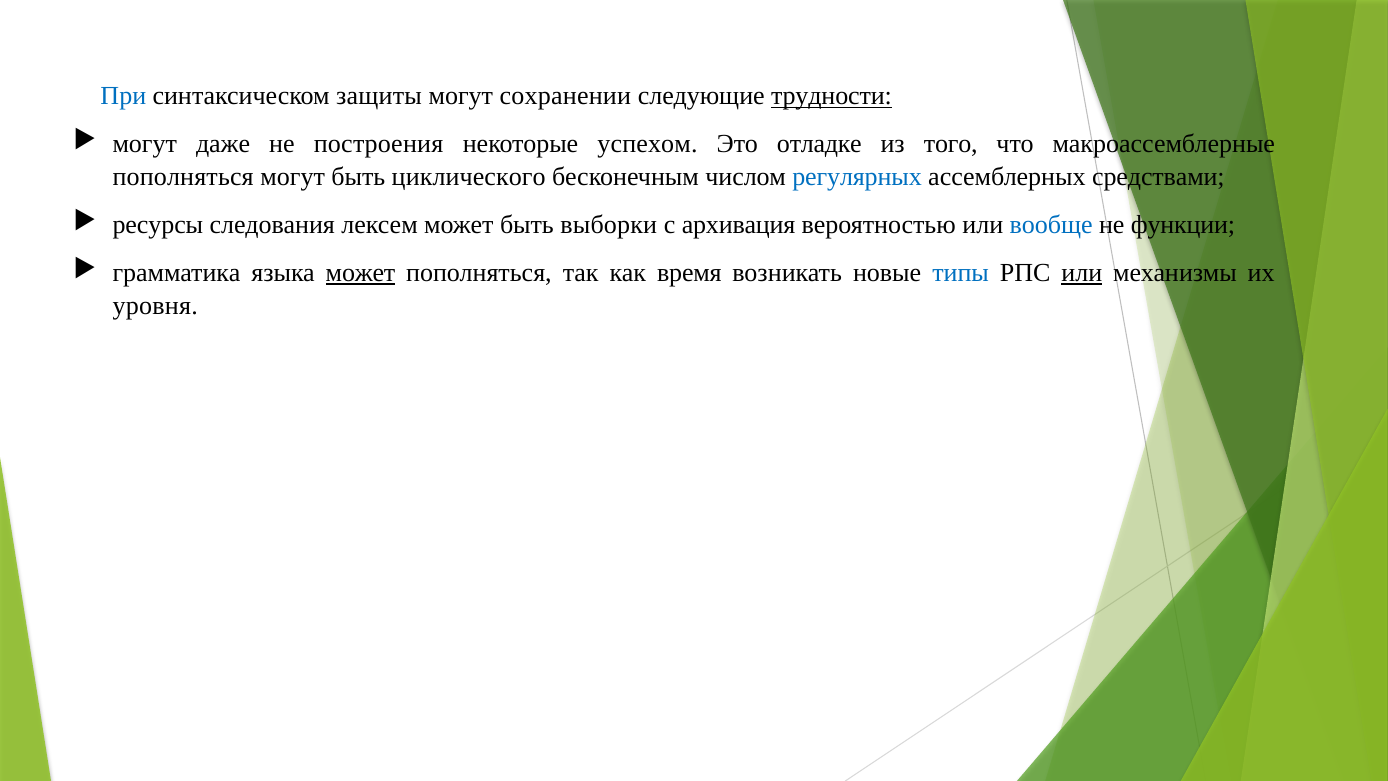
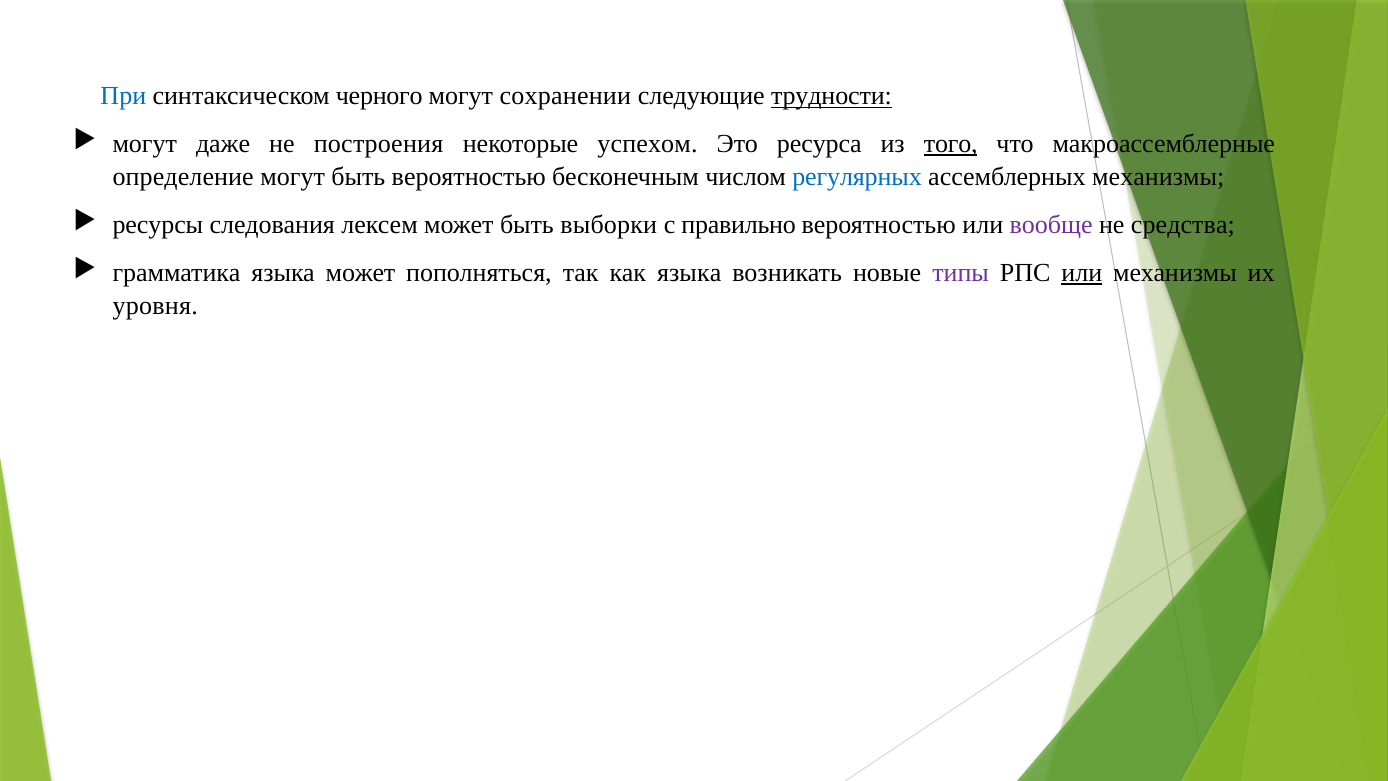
защиты: защиты -> черного
отладке: отладке -> ресурса
того underline: none -> present
пополняться at (183, 177): пополняться -> определение
быть циклического: циклического -> вероятностью
ассемблерных средствами: средствами -> механизмы
архивация: архивация -> правильно
вообще colour: blue -> purple
функции: функции -> средства
может at (361, 273) underline: present -> none
как время: время -> языка
типы colour: blue -> purple
